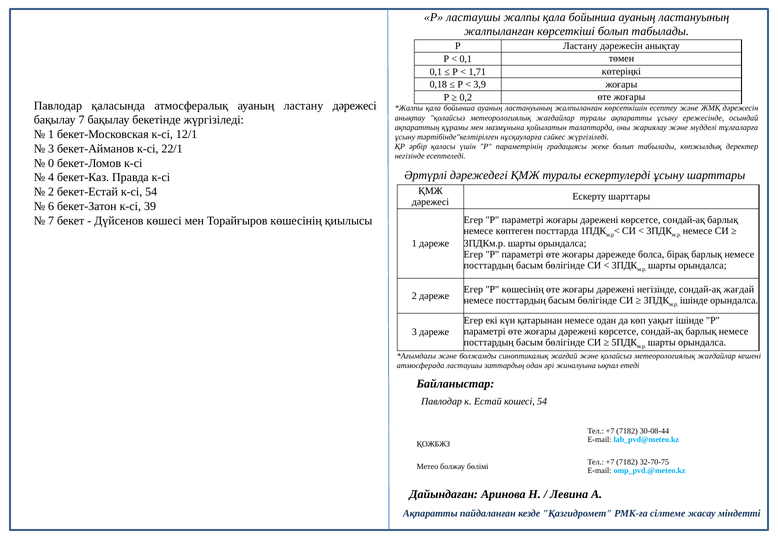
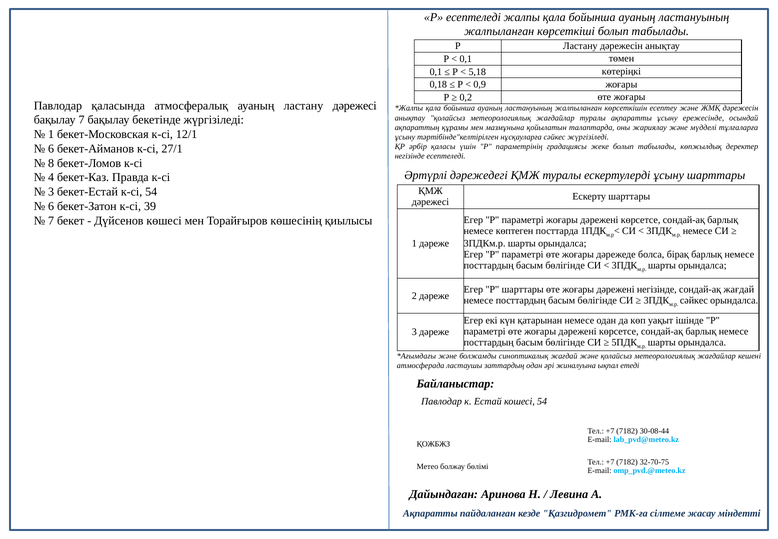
Р ластаушы: ластаушы -> есептеледі
1,71: 1,71 -> 5,18
3,9: 3,9 -> 0,9
3 at (51, 149): 3 -> 6
22/1: 22/1 -> 27/1
0: 0 -> 8
2 at (51, 192): 2 -> 3
Р көшесінің: көшесінің -> шарттары
ішінде at (694, 300): ішінде -> сәйкес
